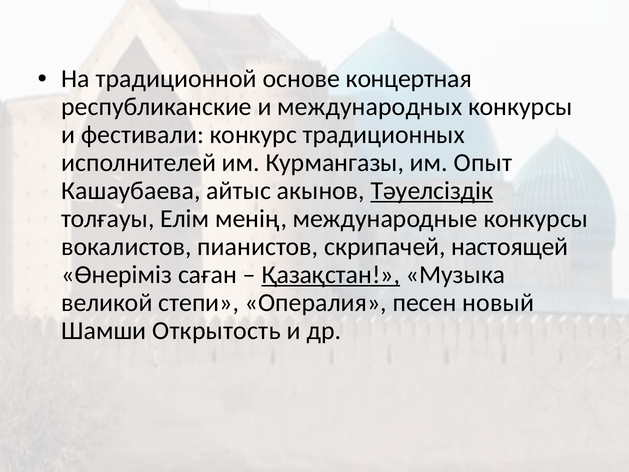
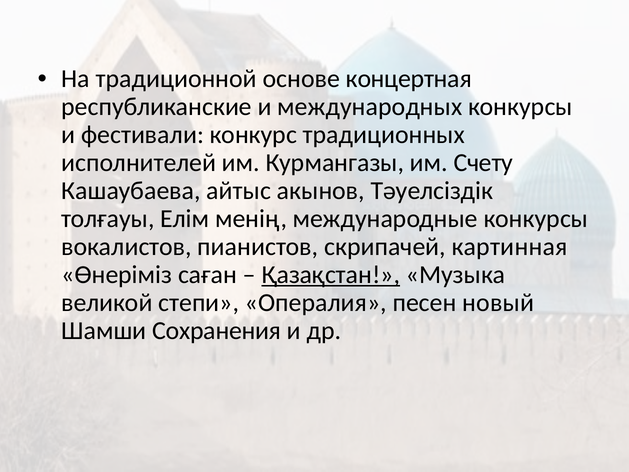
Опыт: Опыт -> Счету
Тәуелсіздік underline: present -> none
настоящей: настоящей -> картинная
Открытость: Открытость -> Сохранения
